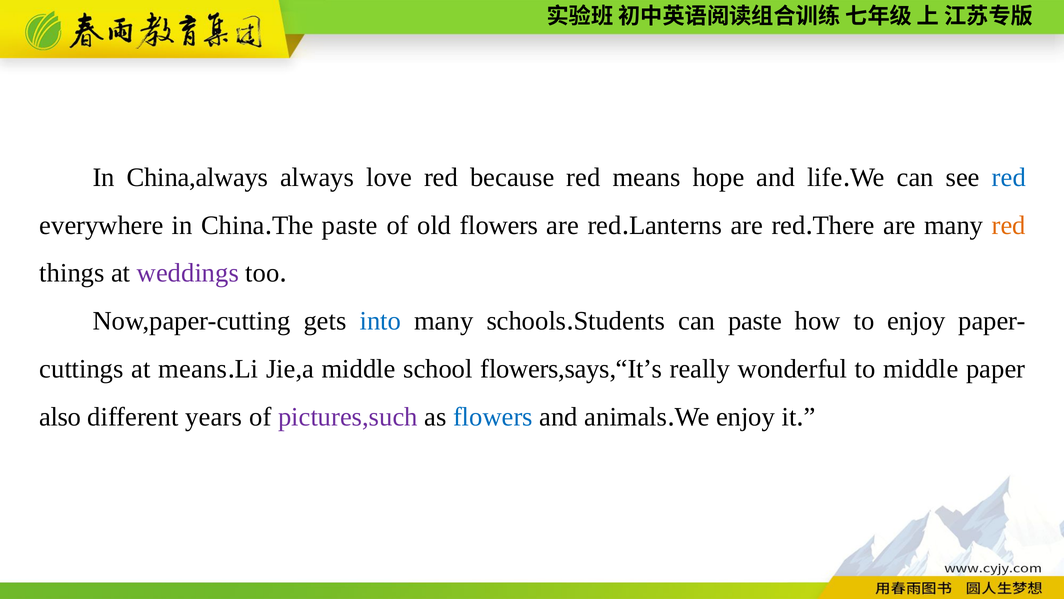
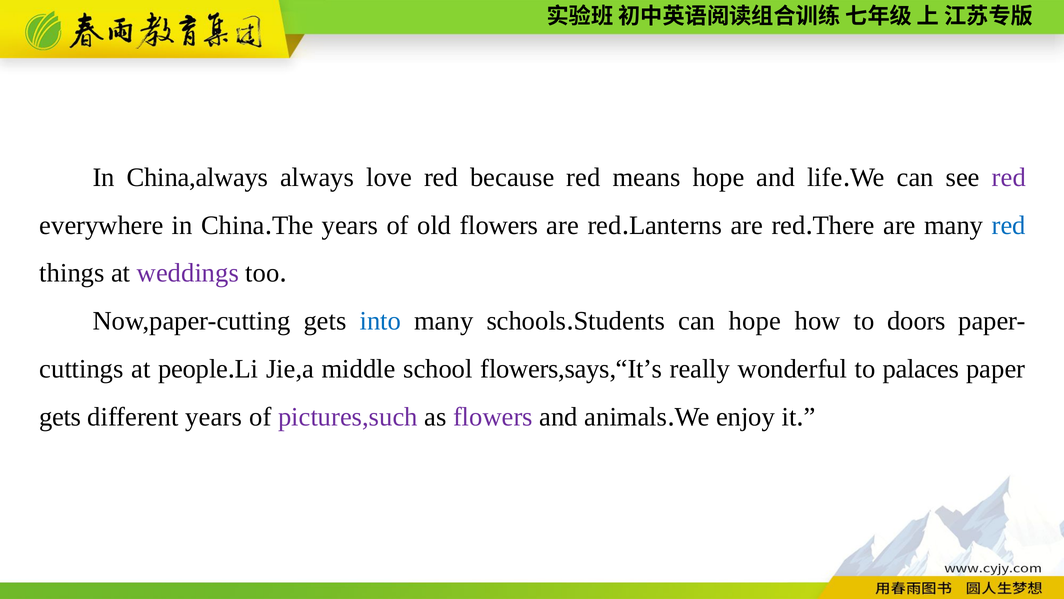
red at (1009, 177) colour: blue -> purple
paste at (350, 225): paste -> years
red at (1009, 225) colour: orange -> blue
can paste: paste -> hope
to enjoy: enjoy -> doors
at means: means -> people
to middle: middle -> palaces
also at (60, 417): also -> gets
flowers at (493, 417) colour: blue -> purple
